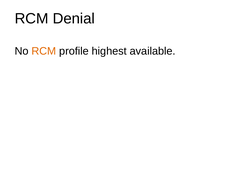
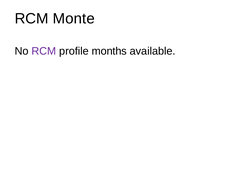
Denial: Denial -> Monte
RCM at (44, 51) colour: orange -> purple
highest: highest -> months
